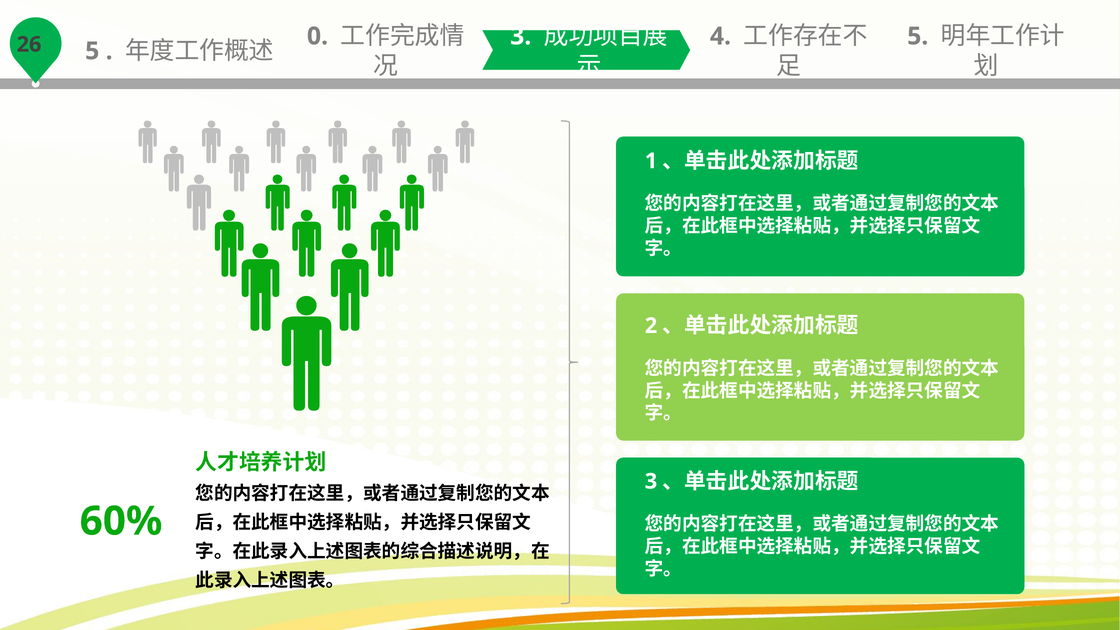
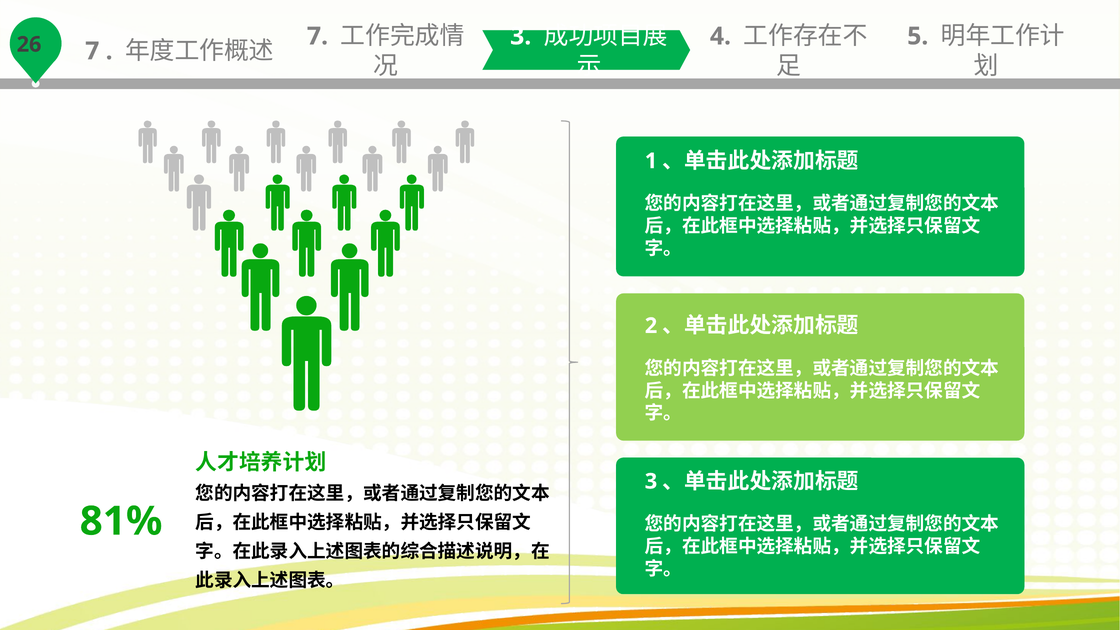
5 at (92, 51): 5 -> 7
0 at (317, 36): 0 -> 7
60%: 60% -> 81%
